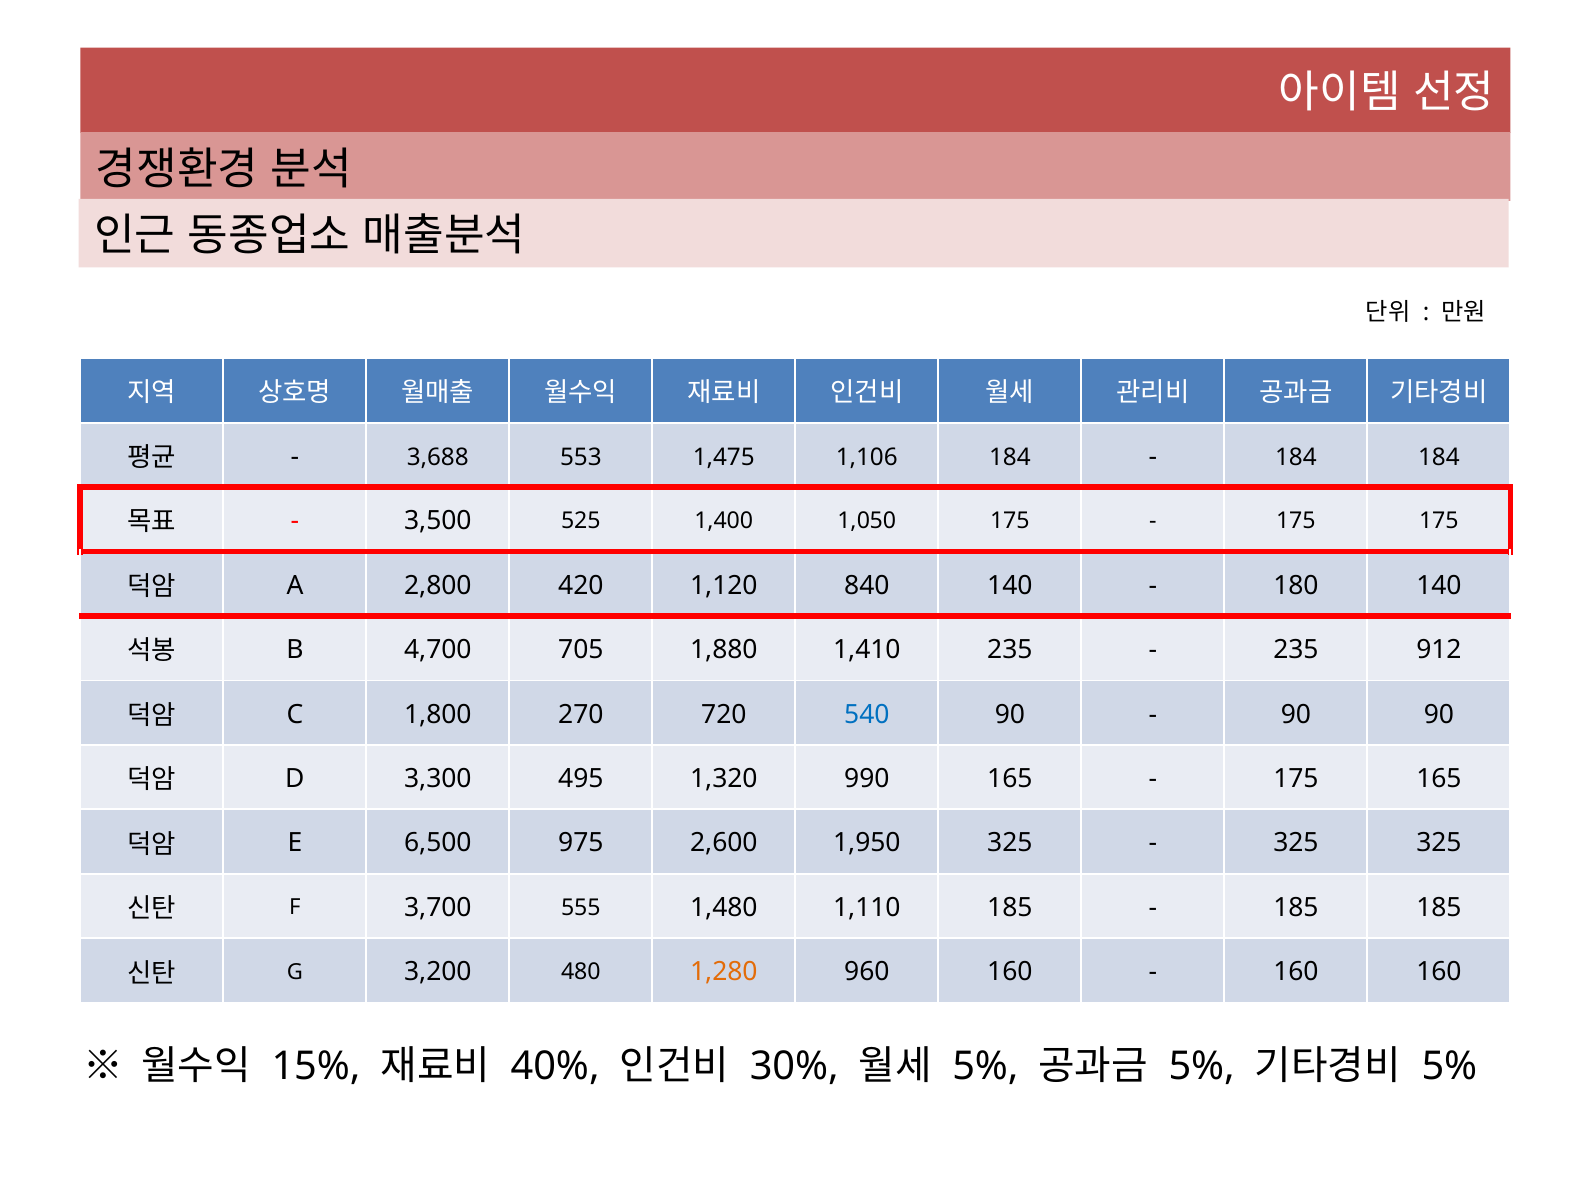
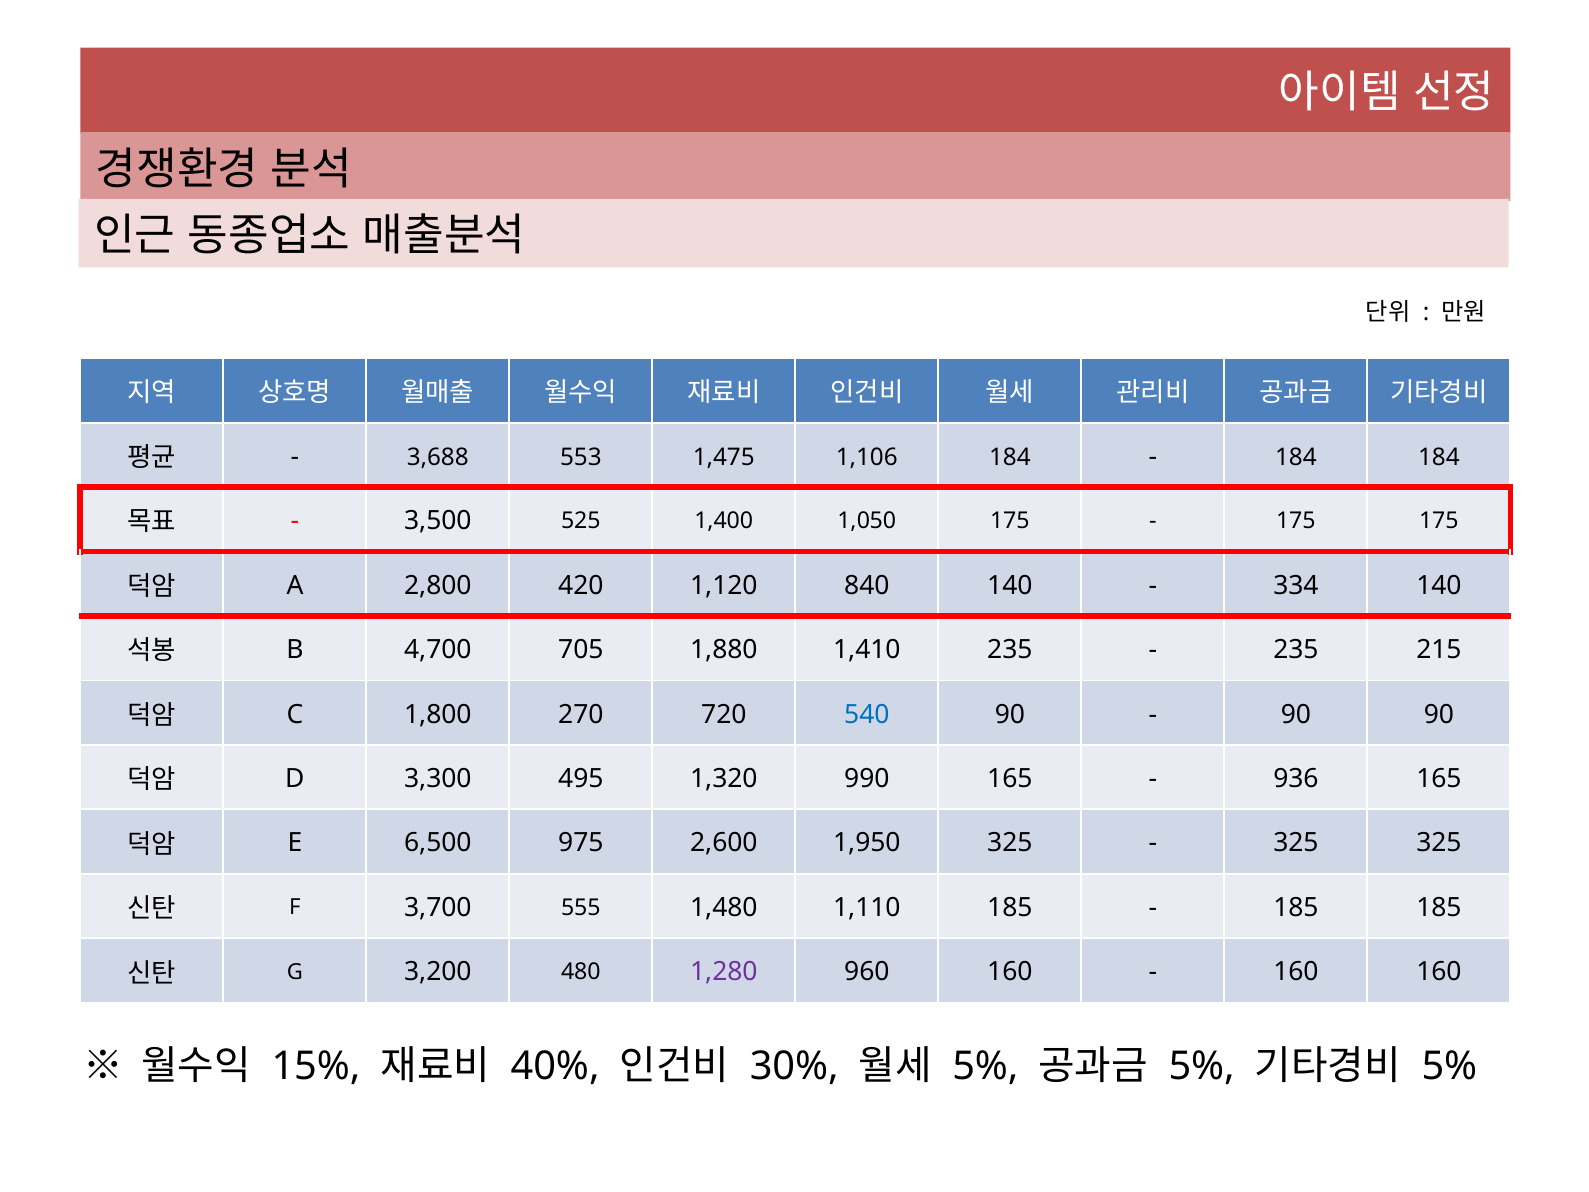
180: 180 -> 334
912: 912 -> 215
175 at (1296, 779): 175 -> 936
1,280 colour: orange -> purple
